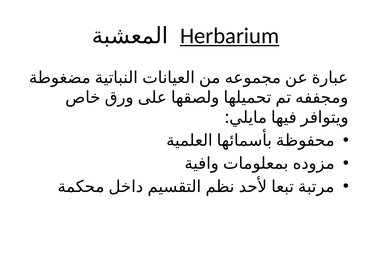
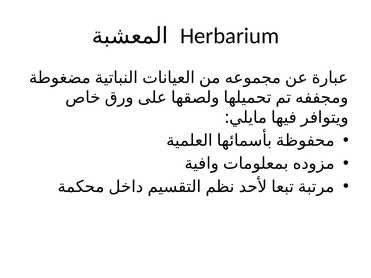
Herbarium underline: present -> none
